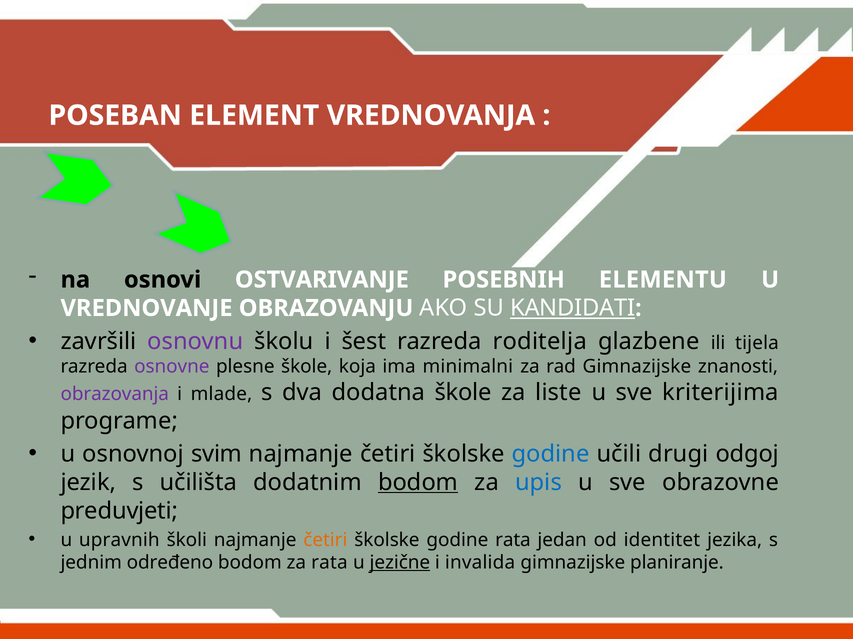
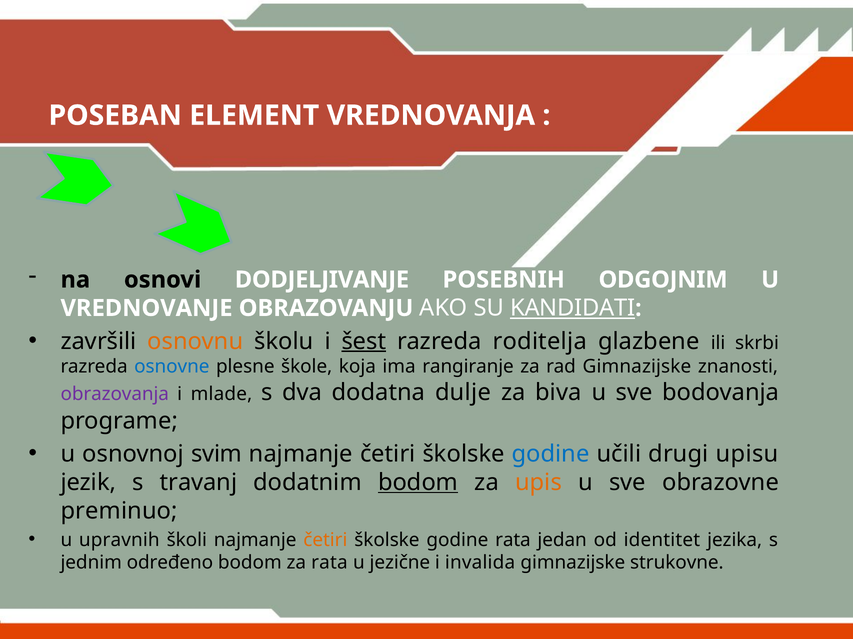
OSTVARIVANJE: OSTVARIVANJE -> DODJELJIVANJE
ELEMENTU: ELEMENTU -> ODGOJNIM
osnovnu colour: purple -> orange
šest underline: none -> present
tijela: tijela -> skrbi
osnovne colour: purple -> blue
minimalni: minimalni -> rangiranje
dodatna škole: škole -> dulje
liste: liste -> biva
kriterijima: kriterijima -> bodovanja
odgoj: odgoj -> upisu
učilišta: učilišta -> travanj
upis colour: blue -> orange
preduvjeti: preduvjeti -> preminuo
jezične underline: present -> none
planiranje: planiranje -> strukovne
